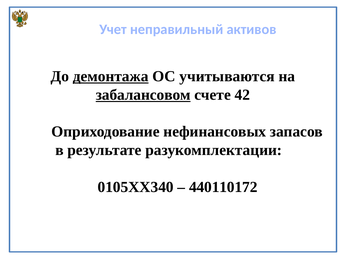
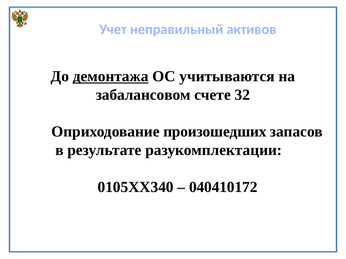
забалансовом underline: present -> none
42: 42 -> 32
нефинансовых: нефинансовых -> произошедших
440110172: 440110172 -> 040410172
